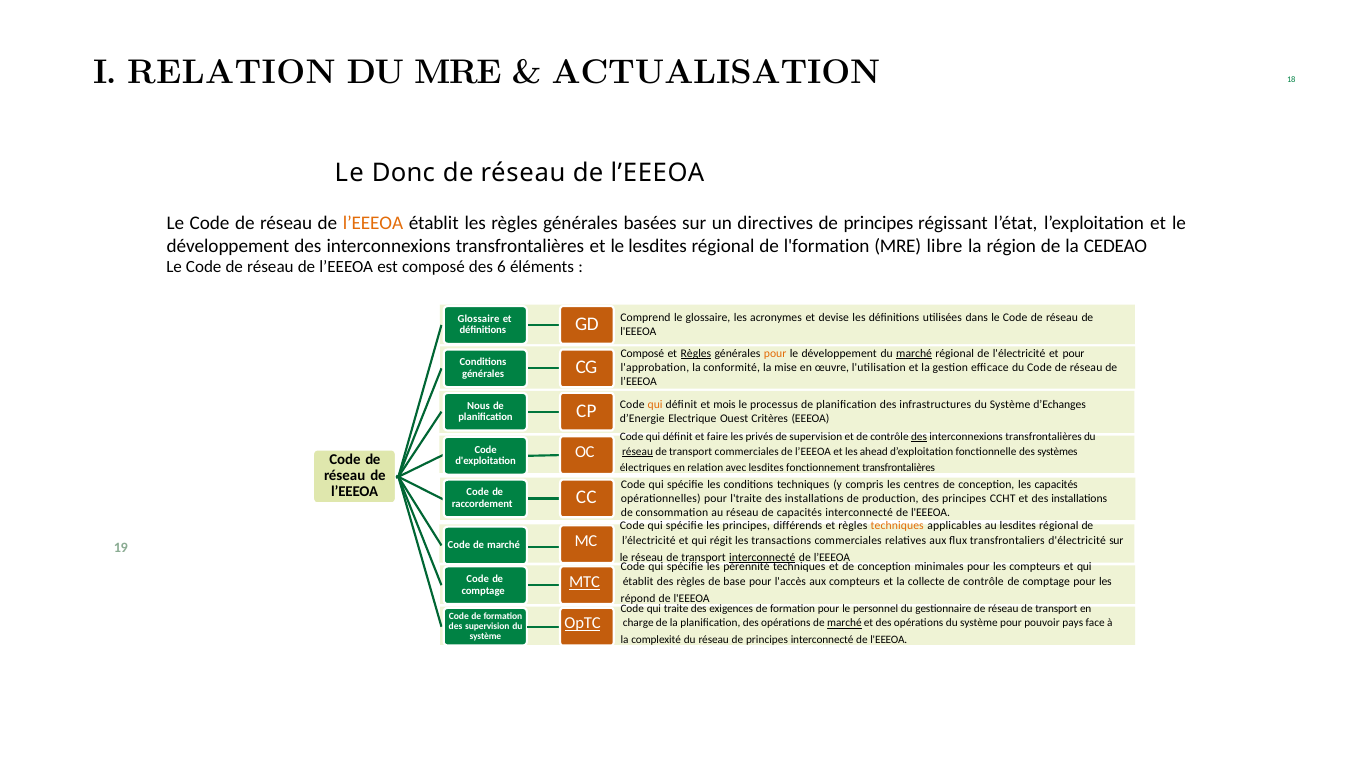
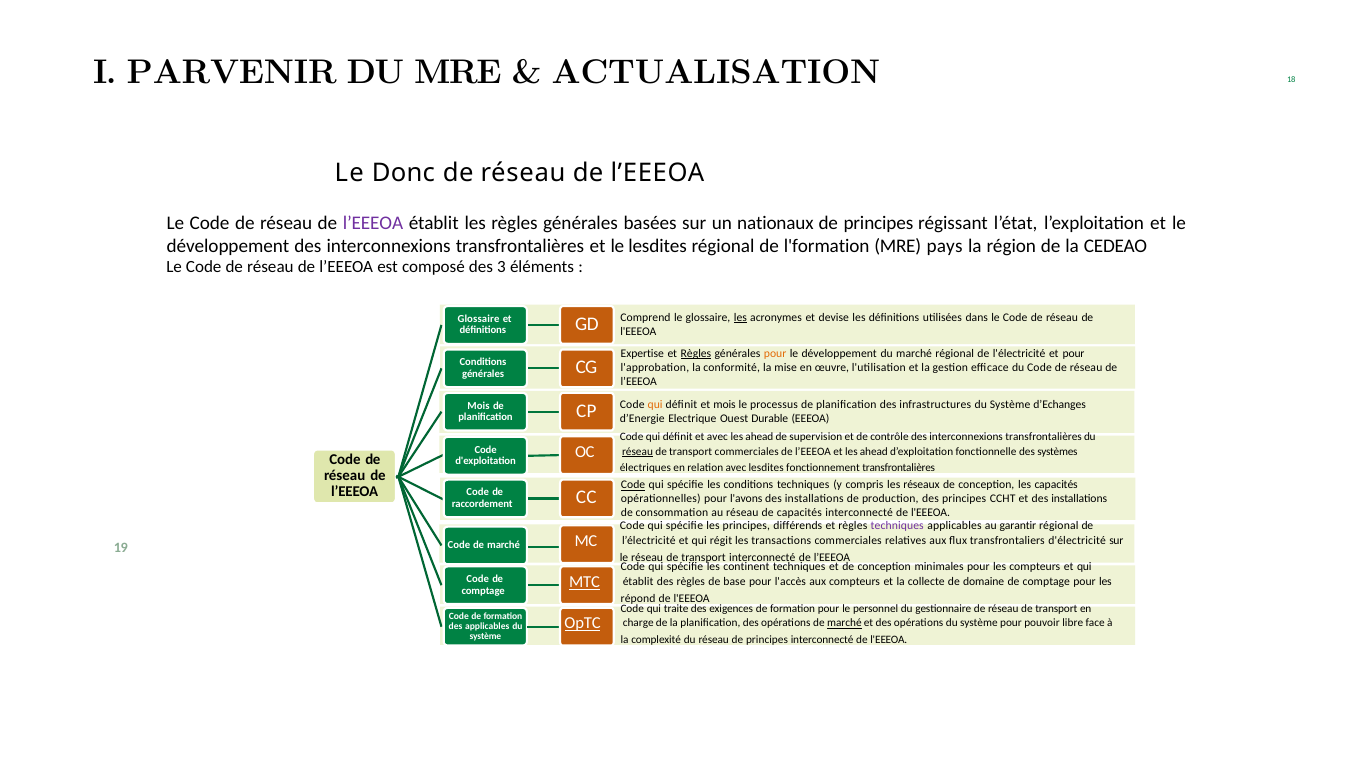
I RELATION: RELATION -> PARVENIR
l’EEEOA at (373, 223) colour: orange -> purple
directives: directives -> nationaux
libre: libre -> pays
6: 6 -> 3
les at (740, 317) underline: none -> present
Composé at (642, 353): Composé -> Expertise
marché at (914, 353) underline: present -> none
Nous at (479, 406): Nous -> Mois
Critères: Critères -> Durable
et faire: faire -> avec
privés at (759, 437): privés -> ahead
des at (919, 437) underline: present -> none
Code at (633, 485) underline: none -> present
centres: centres -> réseaux
l'traite: l'traite -> l'avons
techniques at (897, 526) colour: orange -> purple
au lesdites: lesdites -> garantir
interconnecté at (762, 558) underline: present -> none
pérennité: pérennité -> continent
collecte de contrôle: contrôle -> domaine
pays: pays -> libre
des supervision: supervision -> applicables
